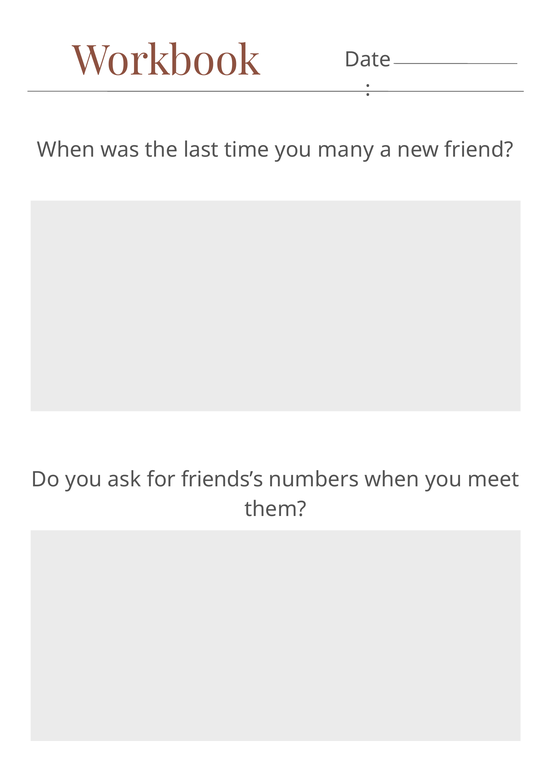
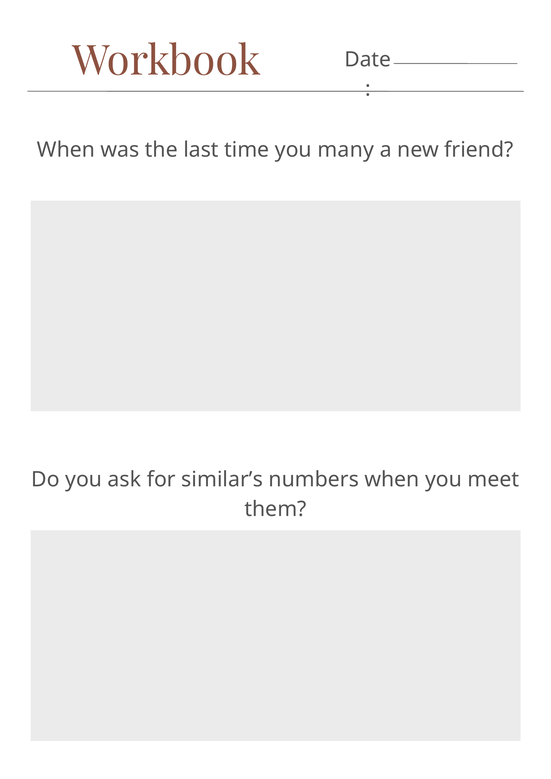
friends’s: friends’s -> similar’s
